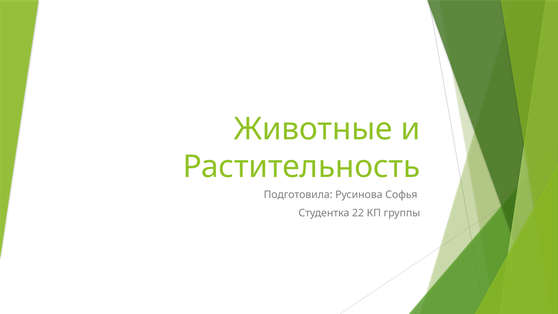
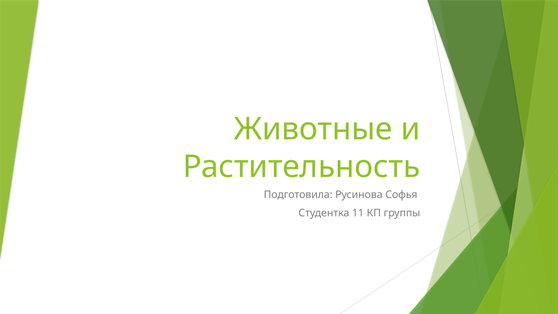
22: 22 -> 11
